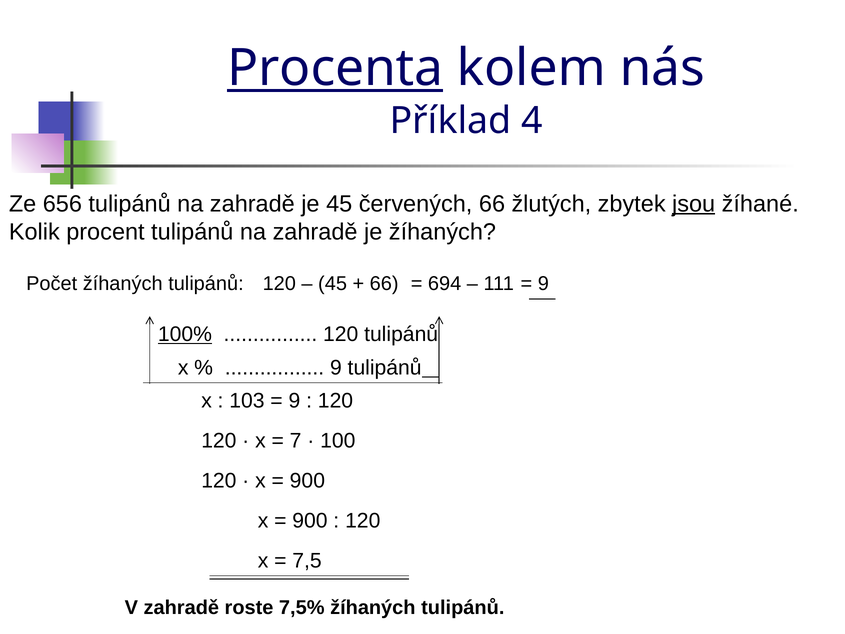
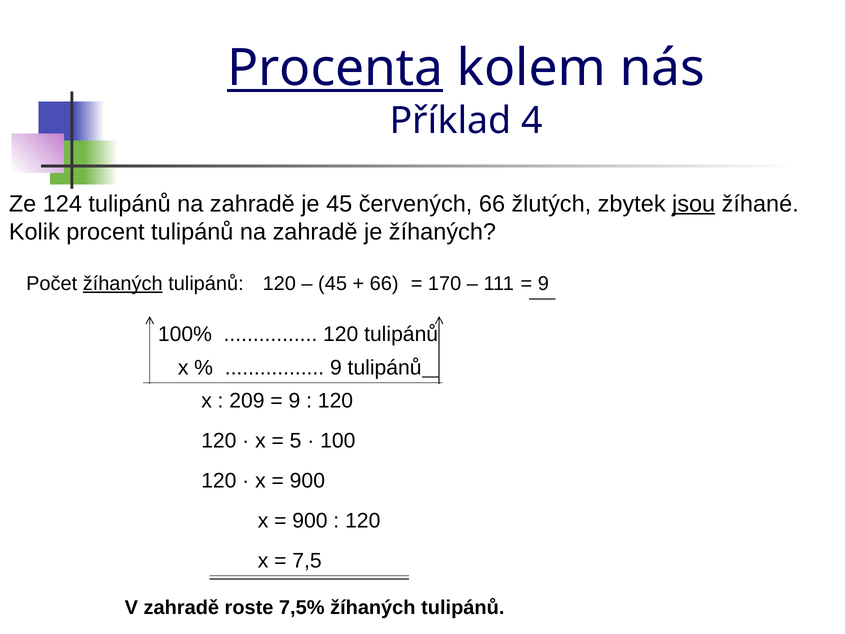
656: 656 -> 124
žíhaných at (123, 284) underline: none -> present
694: 694 -> 170
100% underline: present -> none
103: 103 -> 209
7: 7 -> 5
